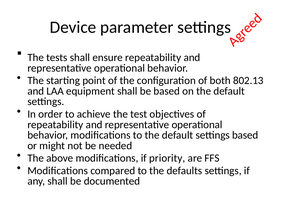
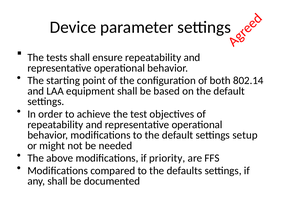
802.13: 802.13 -> 802.14
settings based: based -> setup
